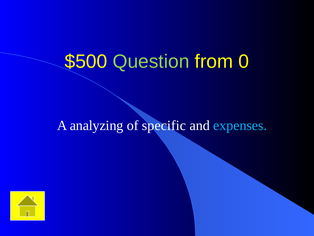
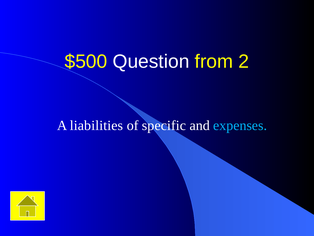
Question colour: light green -> white
0: 0 -> 2
analyzing: analyzing -> liabilities
